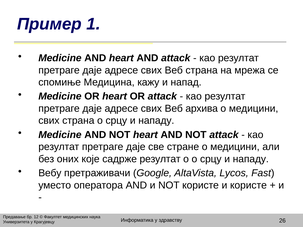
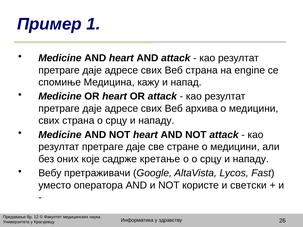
мрежа: мрежа -> engine
садрже резултат: резултат -> кретање
и користе: користе -> светски
